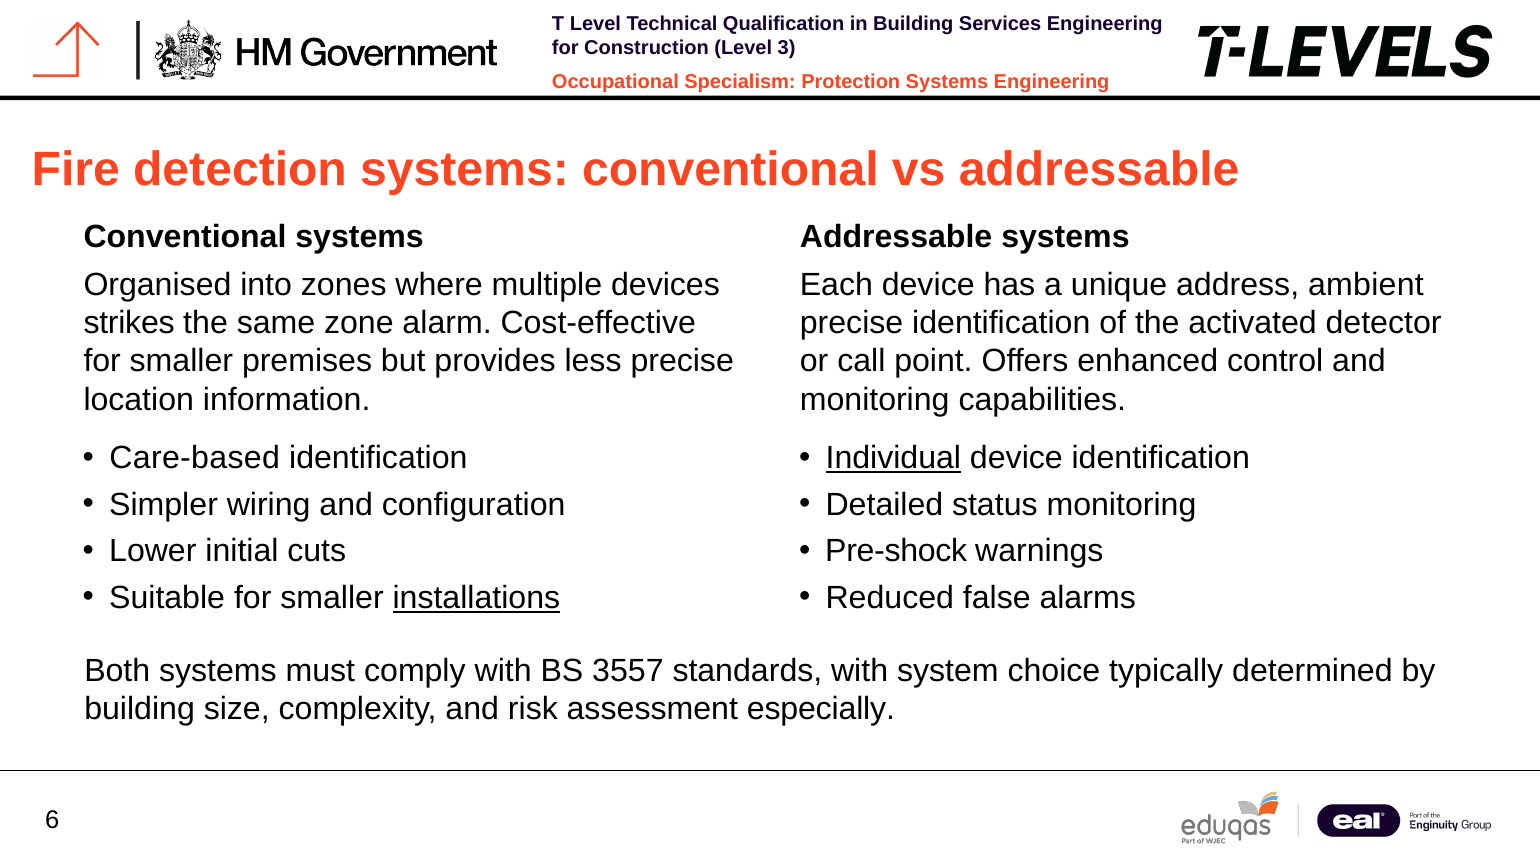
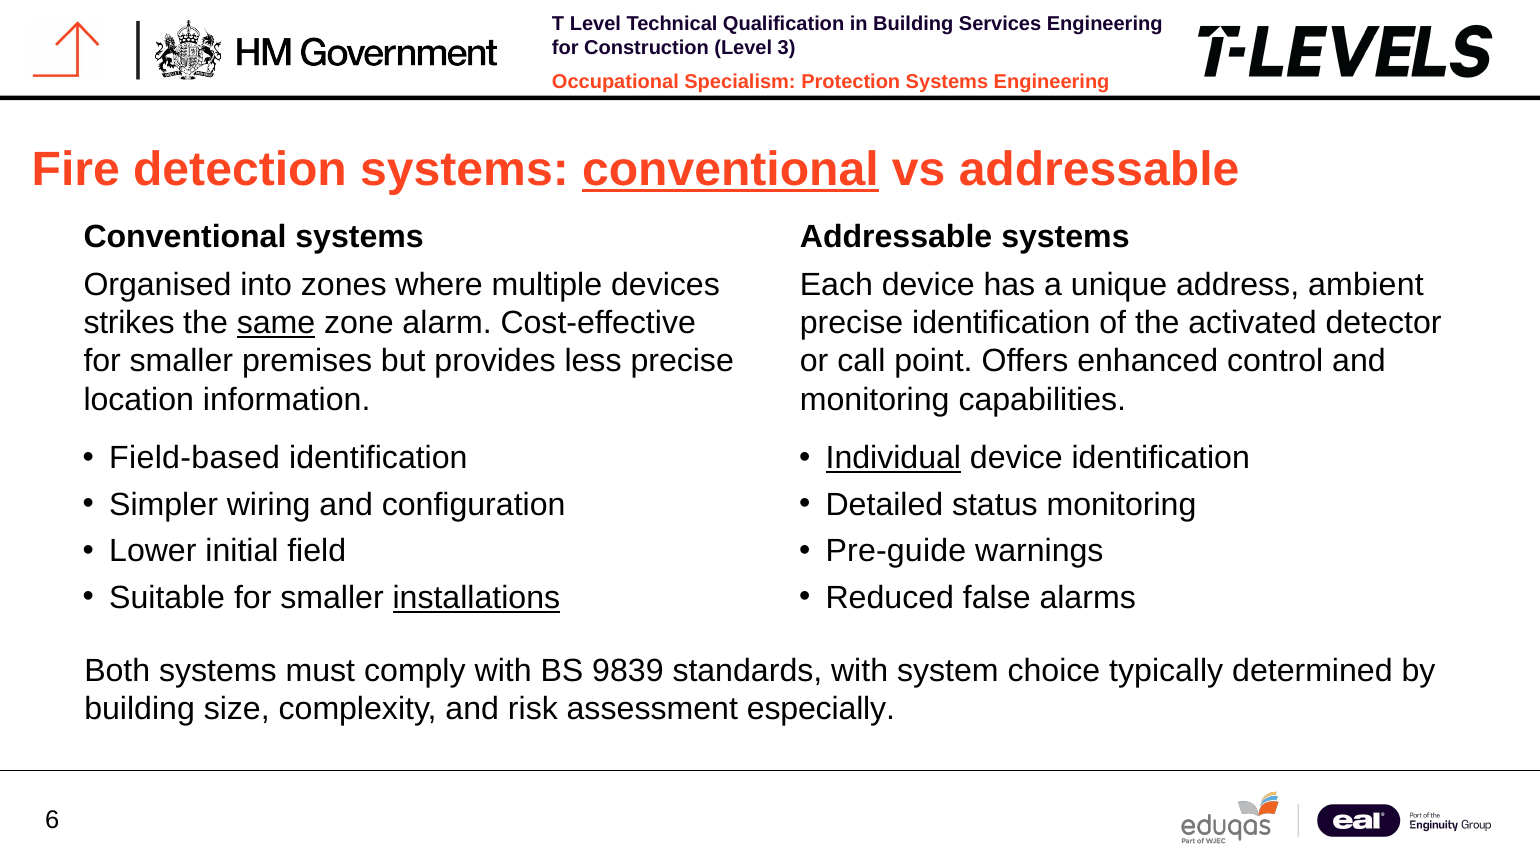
conventional at (730, 170) underline: none -> present
same underline: none -> present
Care-based: Care-based -> Field-based
cuts: cuts -> field
Pre-shock: Pre-shock -> Pre-guide
3557: 3557 -> 9839
